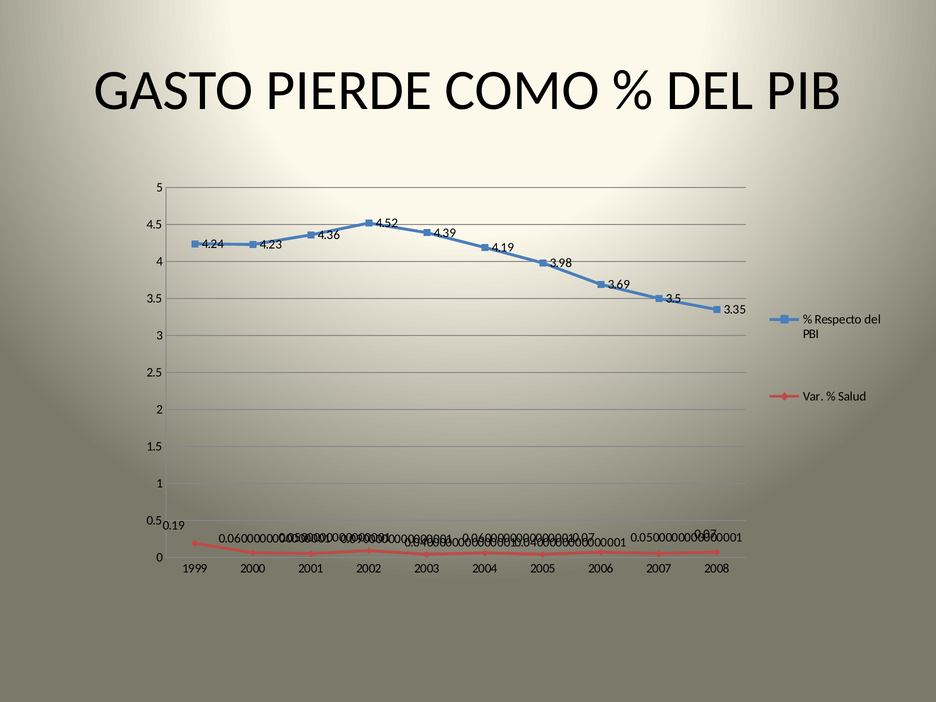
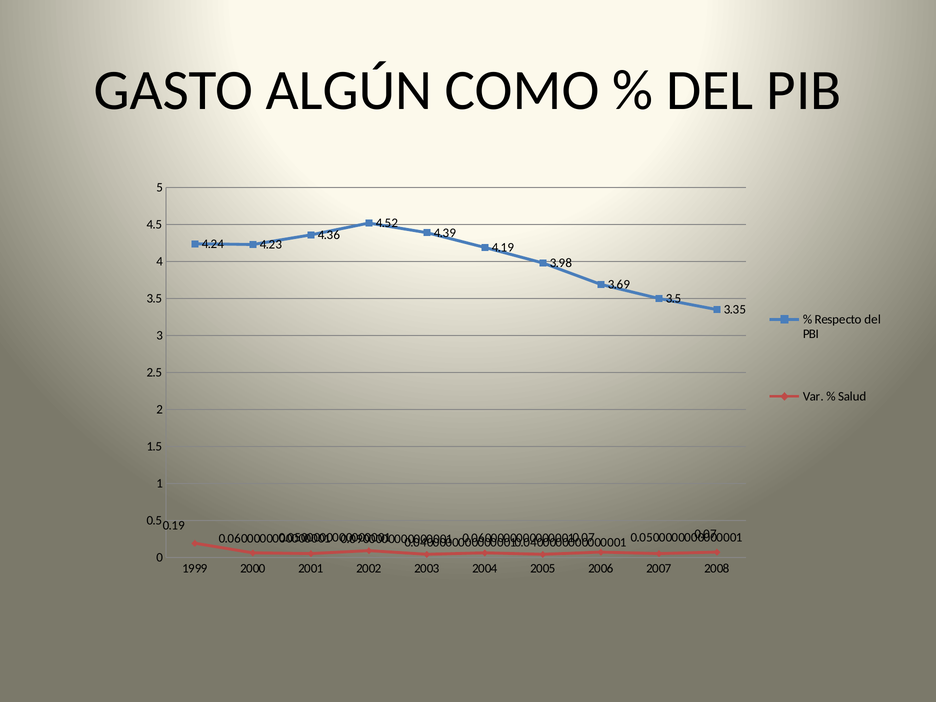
PIERDE: PIERDE -> ALGÚN
